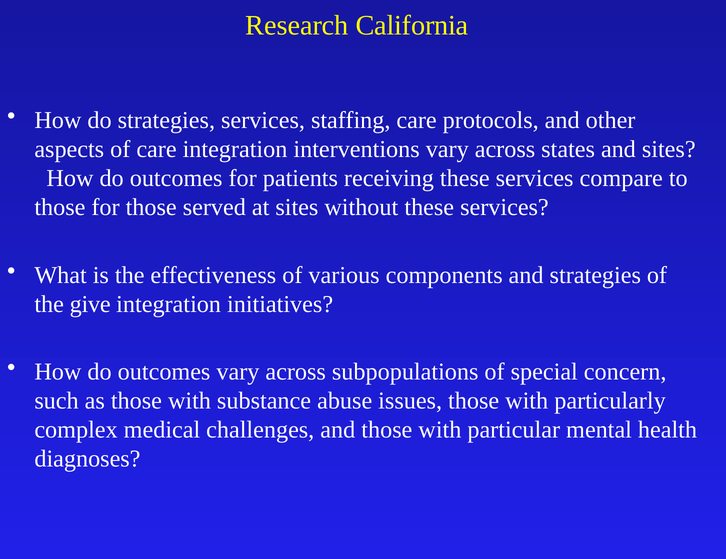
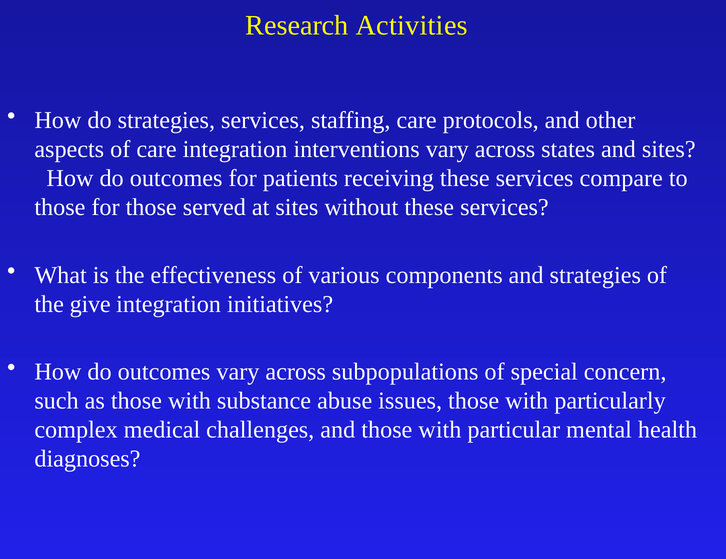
California: California -> Activities
